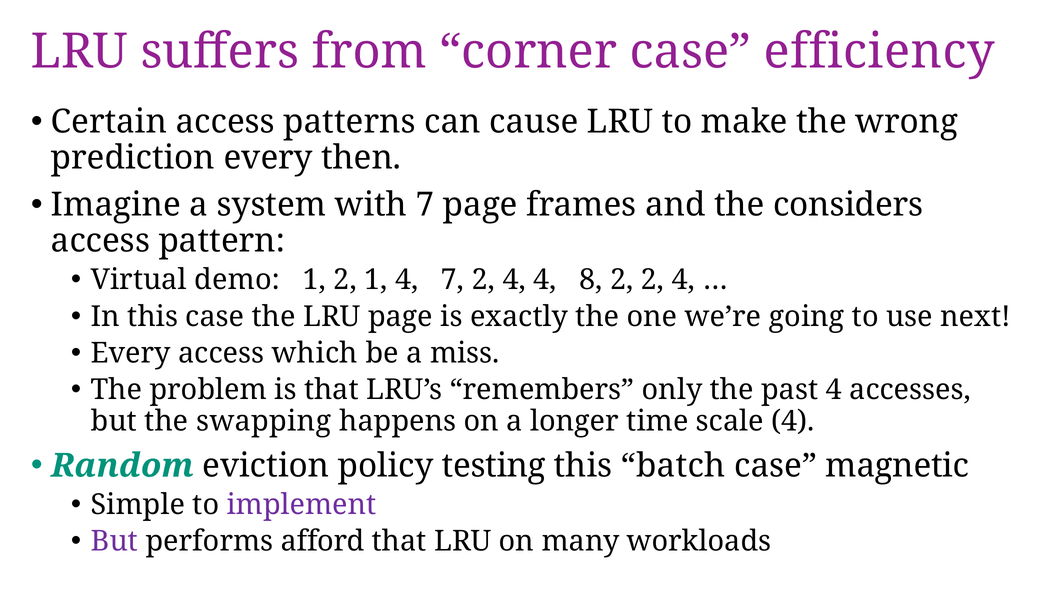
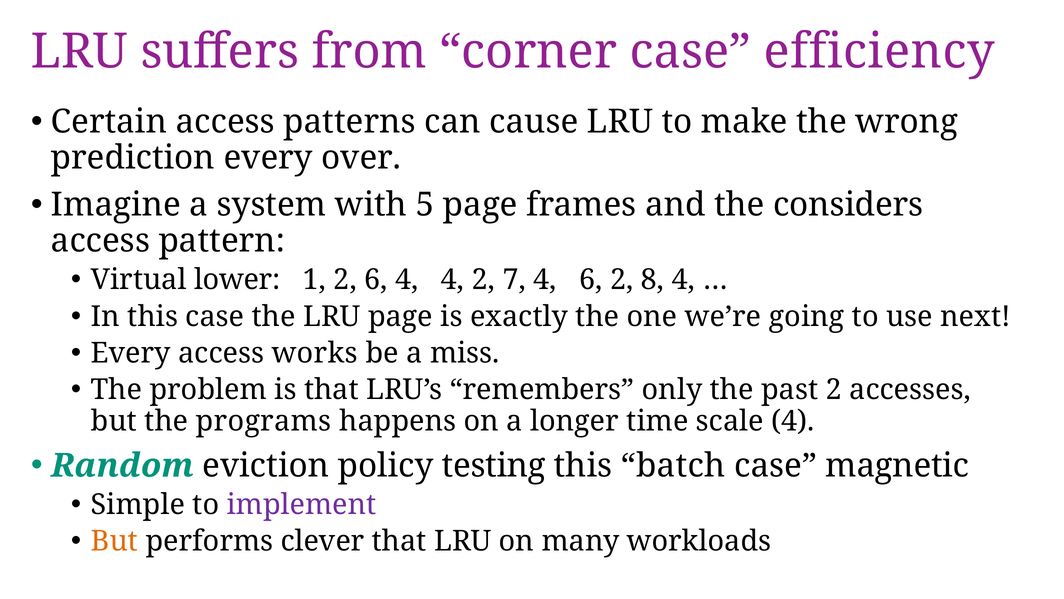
then: then -> over
with 7: 7 -> 5
demo: demo -> lower
2 1: 1 -> 6
4 7: 7 -> 4
4 at (514, 280): 4 -> 7
4 8: 8 -> 6
2 2: 2 -> 8
which: which -> works
past 4: 4 -> 2
swapping: swapping -> programs
But at (114, 541) colour: purple -> orange
afford: afford -> clever
